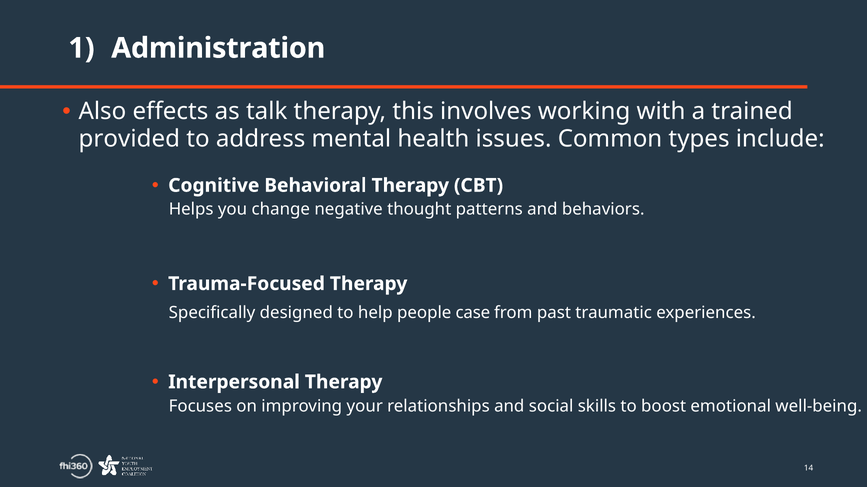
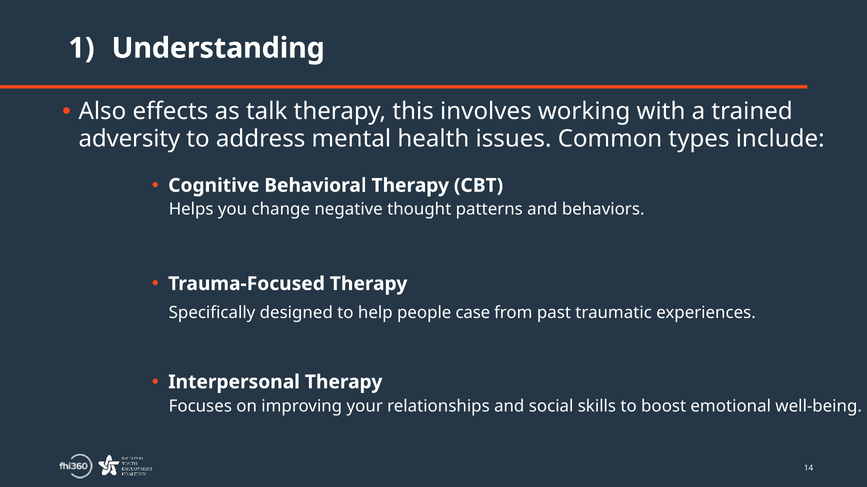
Administration: Administration -> Understanding
provided: provided -> adversity
